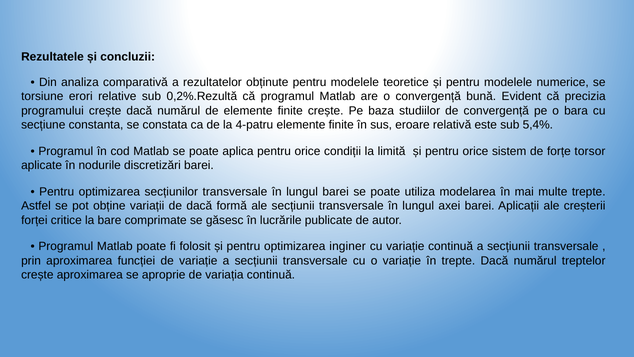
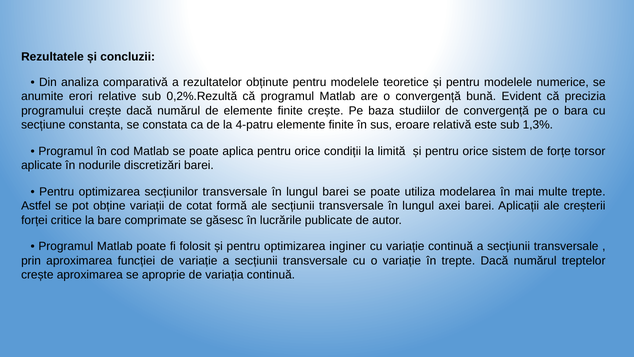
torsiune: torsiune -> anumite
5,4%: 5,4% -> 1,3%
de dacă: dacă -> cotat
